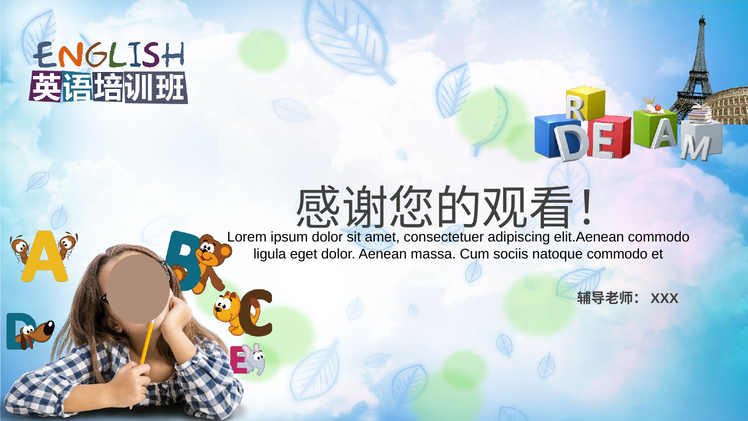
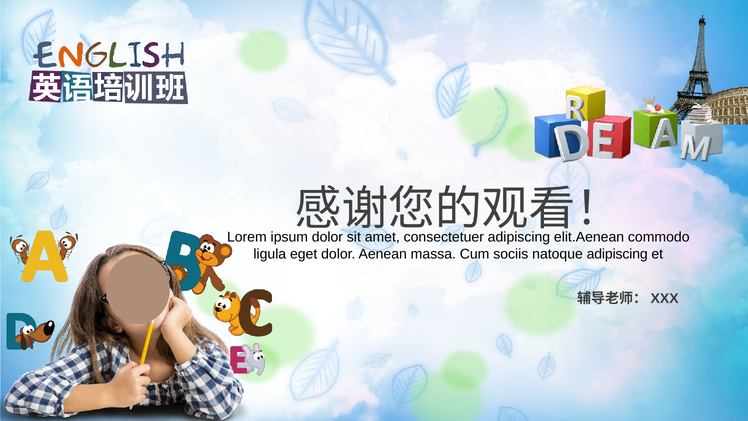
natoque commodo: commodo -> adipiscing
